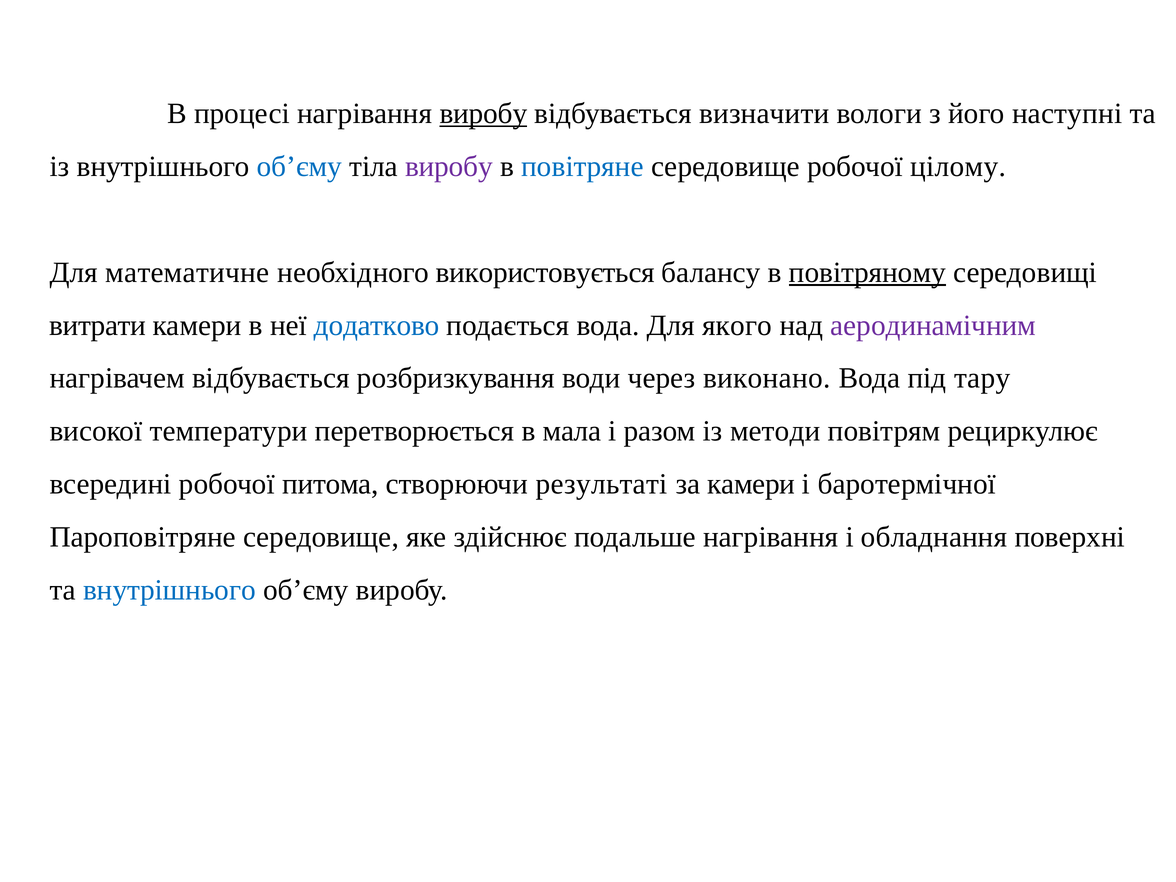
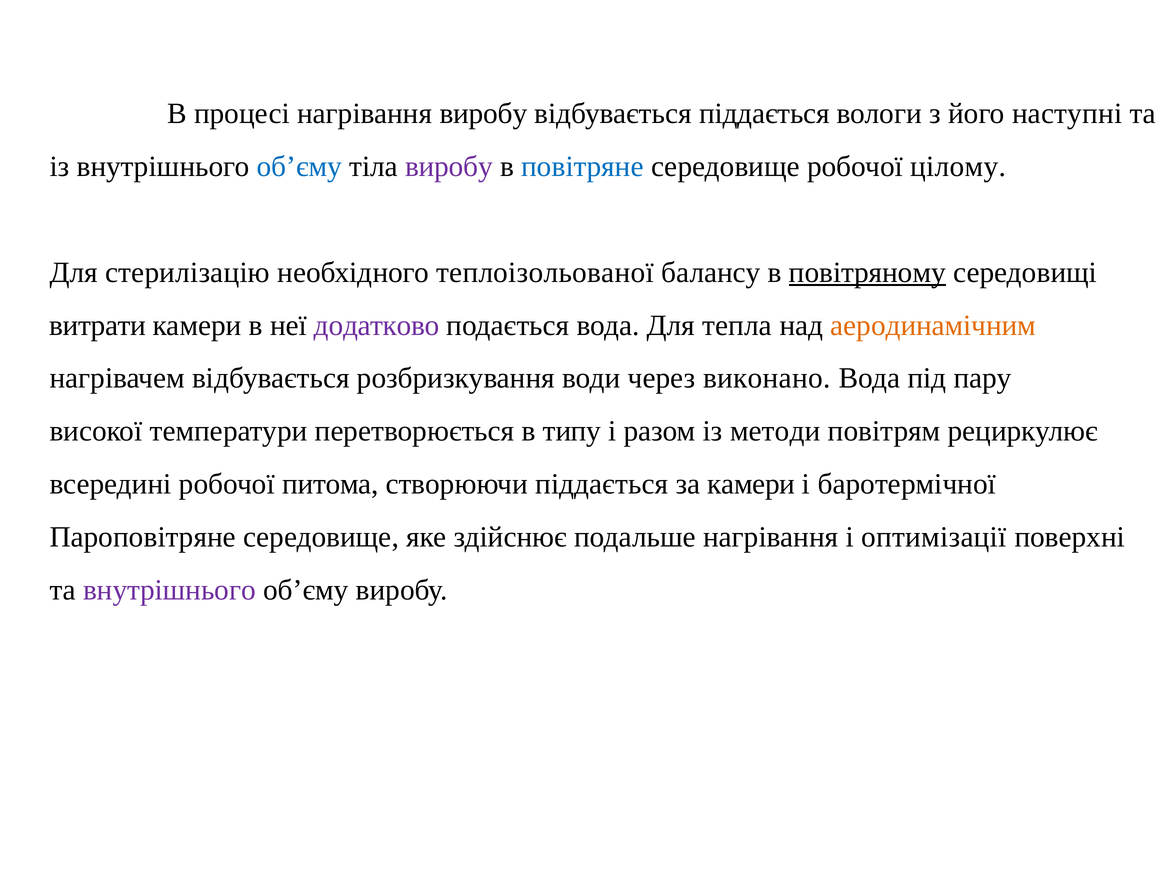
виробу at (483, 114) underline: present -> none
відбувається визначити: визначити -> піддається
математичне: математичне -> стерилізацію
використовується: використовується -> теплоізольованої
додатково colour: blue -> purple
якого: якого -> тепла
аеродинамічним colour: purple -> orange
тару: тару -> пару
мала: мала -> типу
створюючи результаті: результаті -> піддається
обладнання: обладнання -> оптимізації
внутрішнього at (169, 590) colour: blue -> purple
